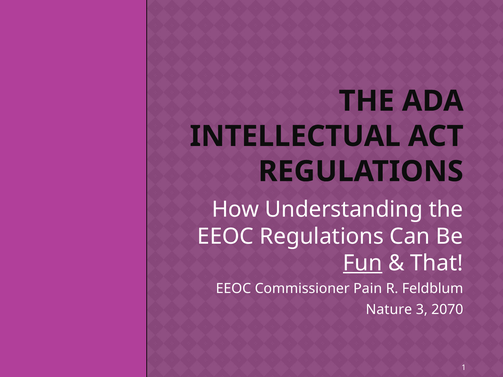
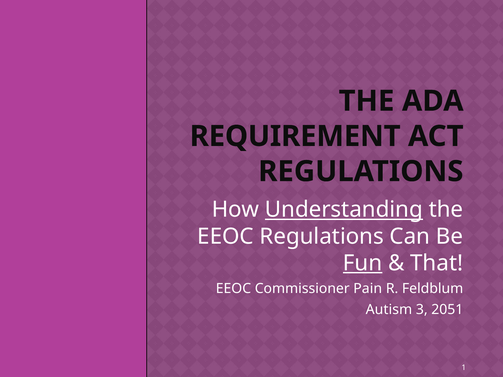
INTELLECTUAL: INTELLECTUAL -> REQUIREMENT
Understanding underline: none -> present
Nature: Nature -> Autism
2070: 2070 -> 2051
